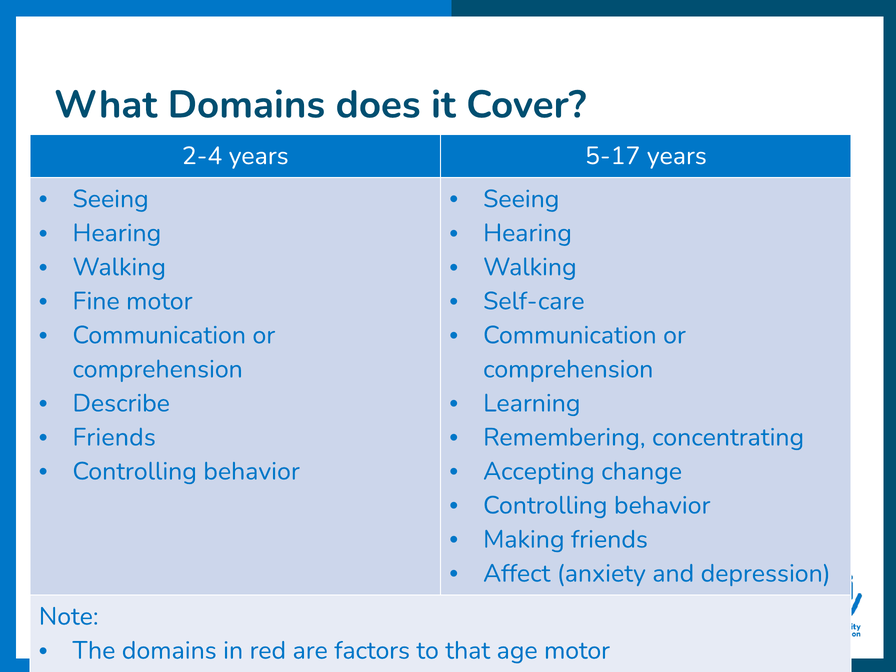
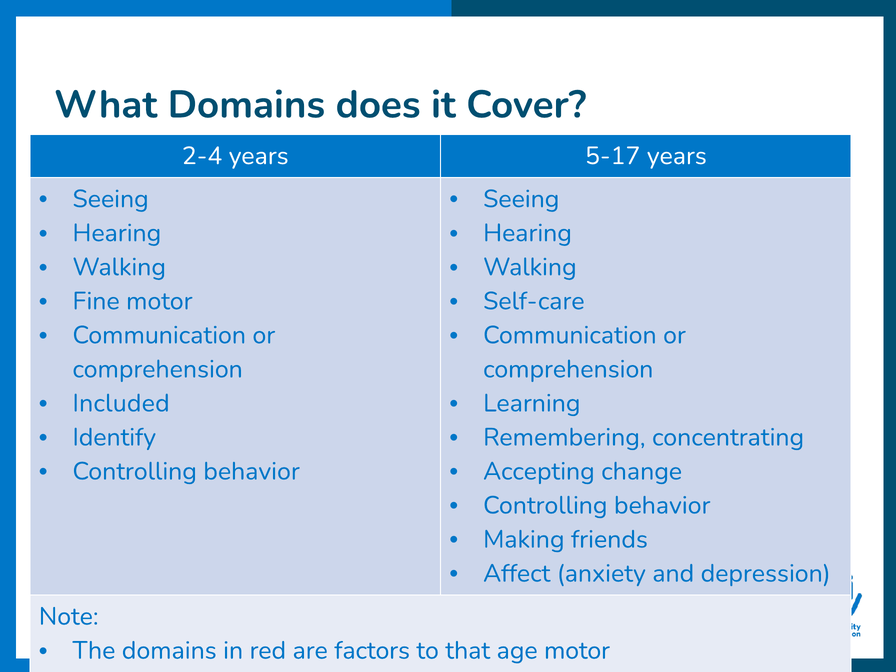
Describe: Describe -> Included
Friends at (114, 437): Friends -> Identify
